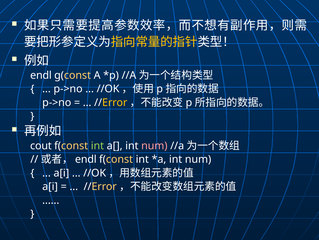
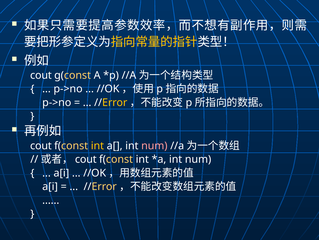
endl at (41, 75): endl -> cout
int at (97, 145) colour: light green -> yellow
endl at (86, 159): endl -> cout
